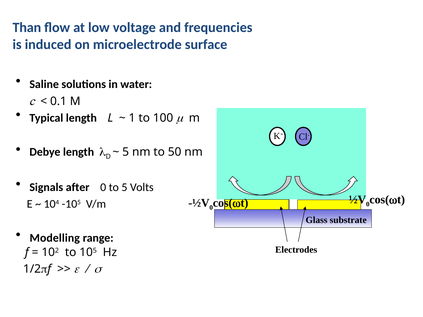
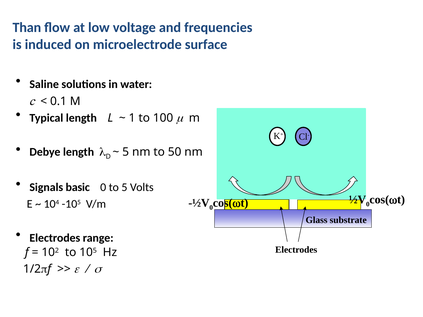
after: after -> basic
Modelling at (55, 238): Modelling -> Electrodes
